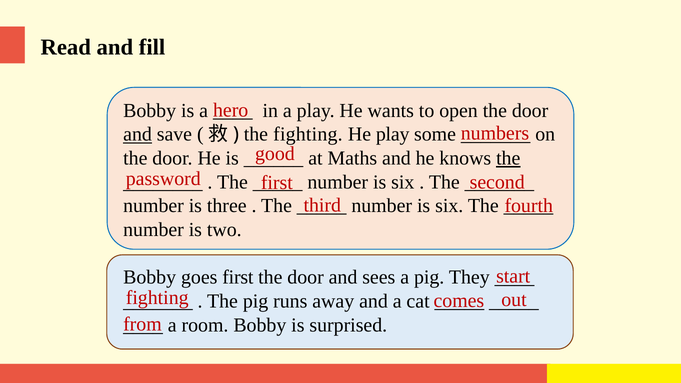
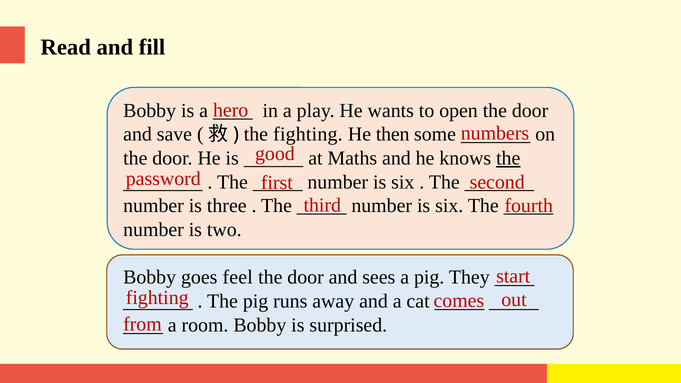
and at (138, 134) underline: present -> none
He play: play -> then
goes first: first -> feel
